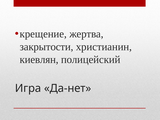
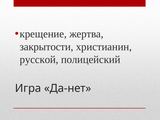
киевлян: киевлян -> русской
